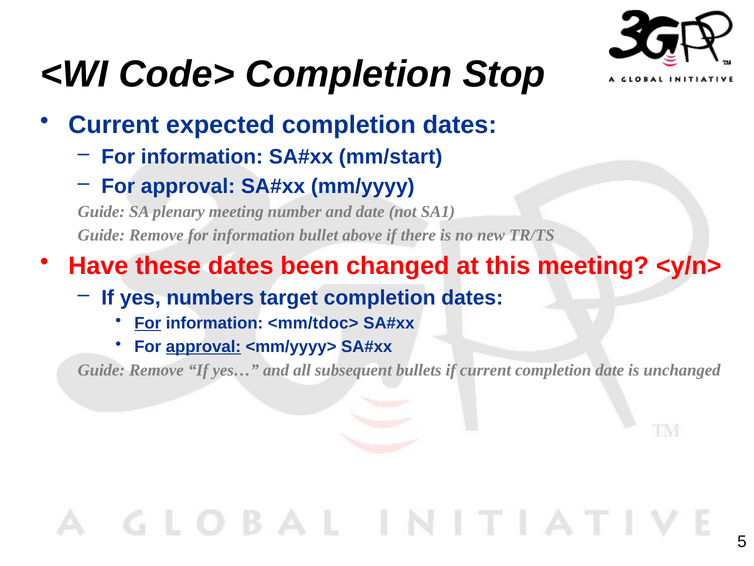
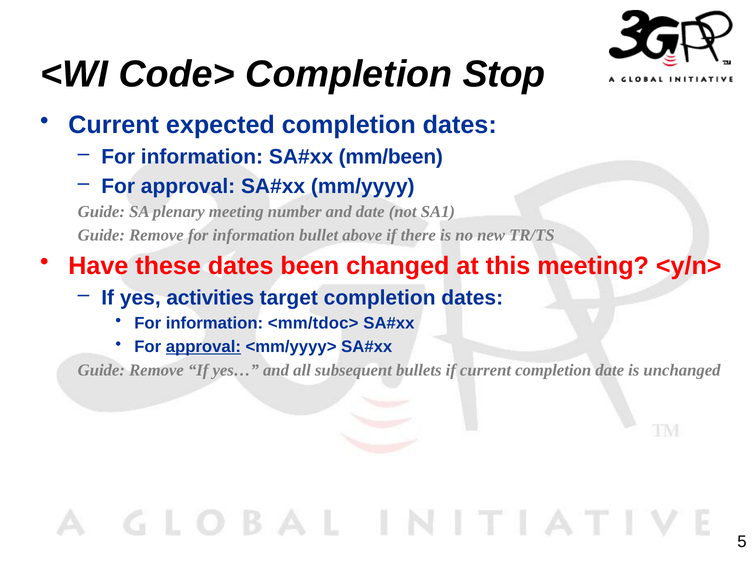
mm/start: mm/start -> mm/been
numbers: numbers -> activities
For at (148, 323) underline: present -> none
